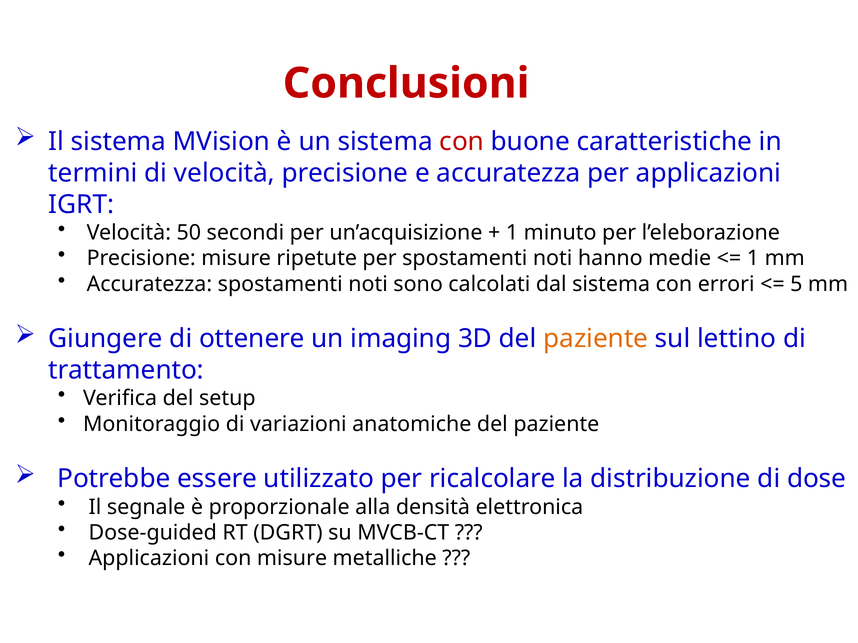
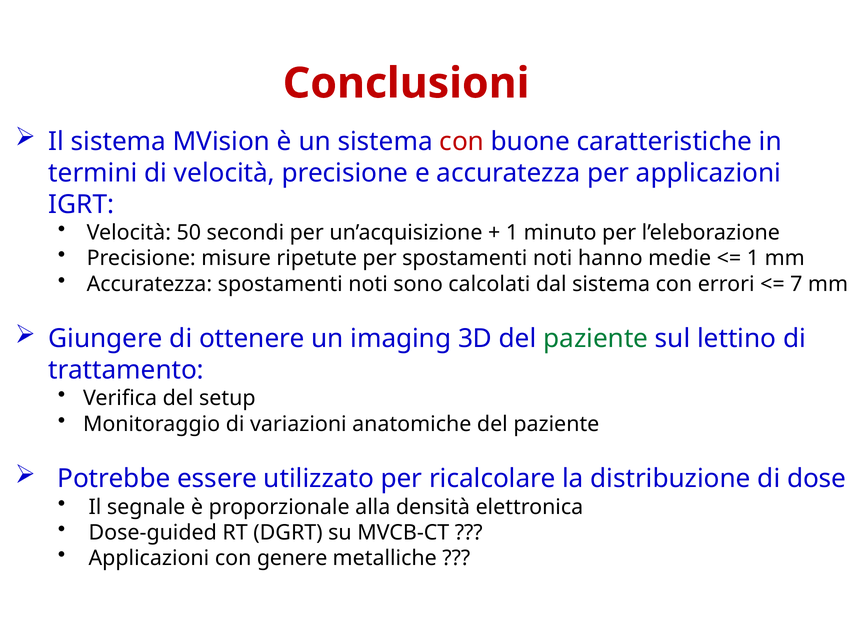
5: 5 -> 7
paziente at (596, 339) colour: orange -> green
con misure: misure -> genere
